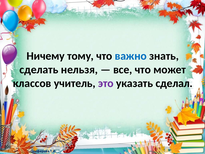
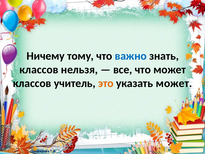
сделать at (39, 69): сделать -> классов
это colour: purple -> orange
указать сделал: сделал -> может
